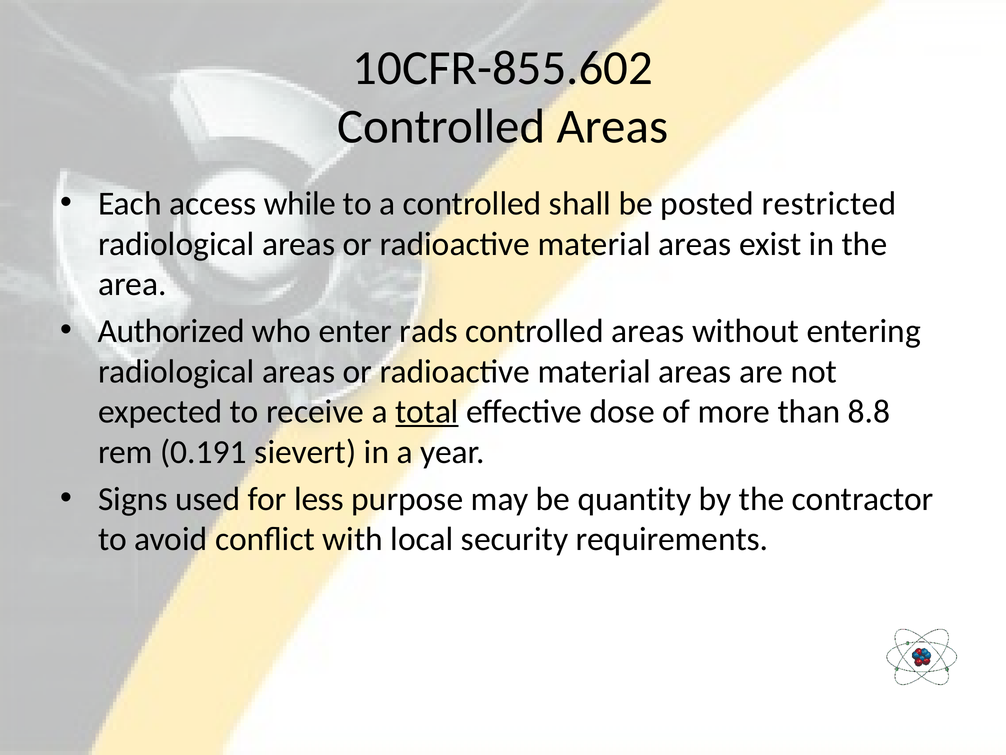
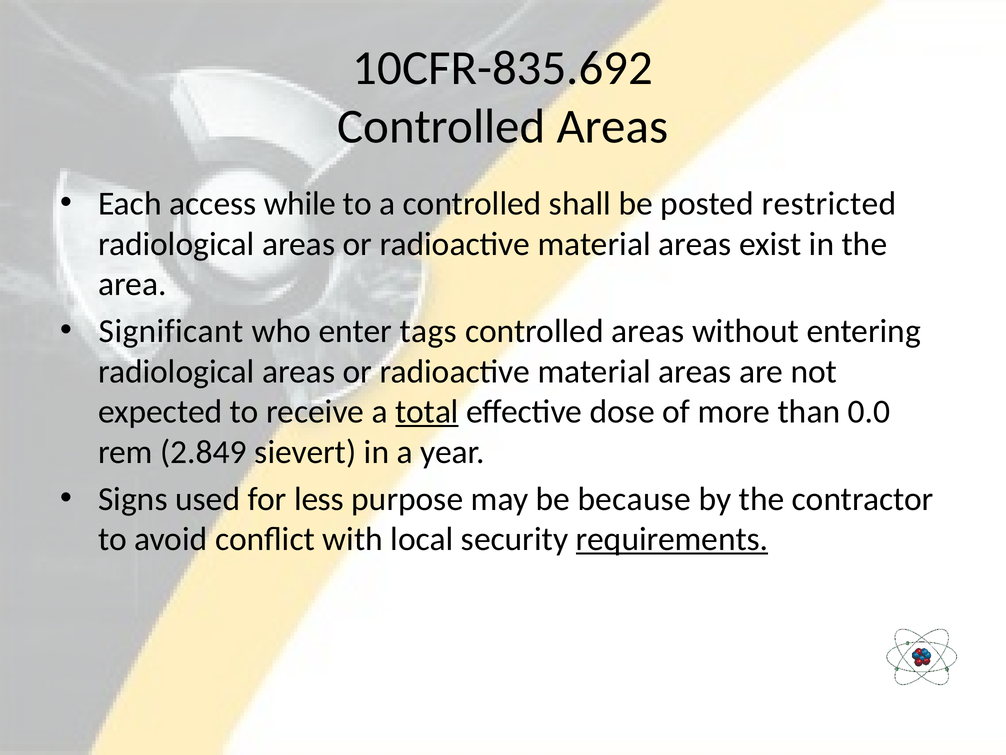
10CFR-855.602: 10CFR-855.602 -> 10CFR-835.692
Authorized: Authorized -> Significant
rads: rads -> tags
8.8: 8.8 -> 0.0
0.191: 0.191 -> 2.849
quantity: quantity -> because
requirements underline: none -> present
